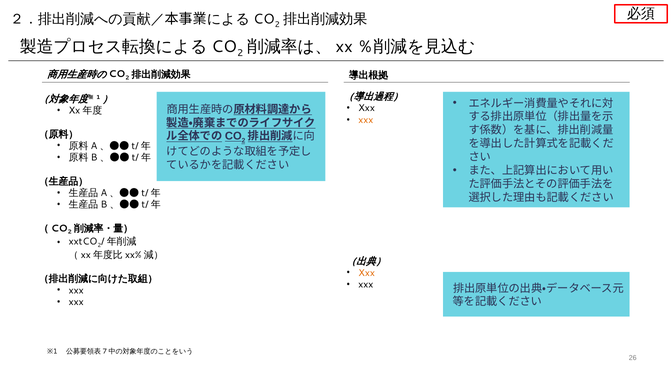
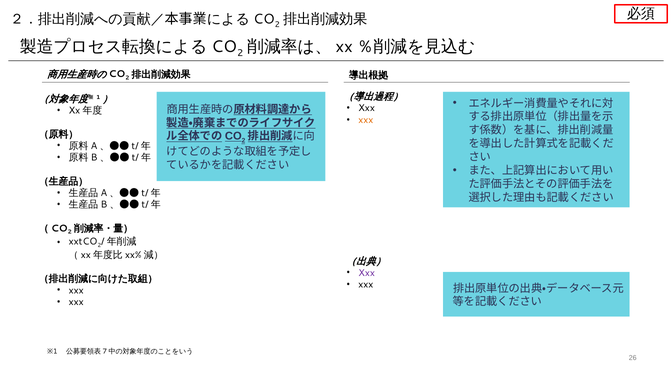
Xxx at (367, 273) colour: orange -> purple
